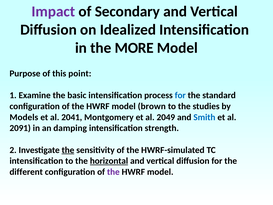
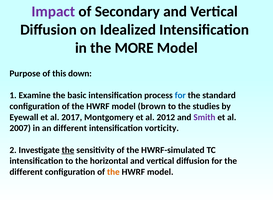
point: point -> down
Models: Models -> Eyewall
2041: 2041 -> 2017
2049: 2049 -> 2012
Smith colour: blue -> purple
2091: 2091 -> 2007
an damping: damping -> different
strength: strength -> vorticity
horizontal underline: present -> none
the at (113, 172) colour: purple -> orange
